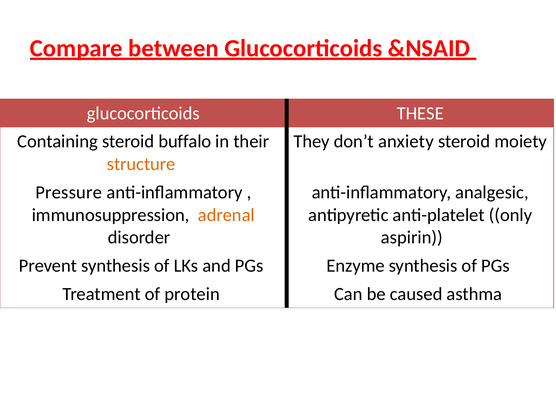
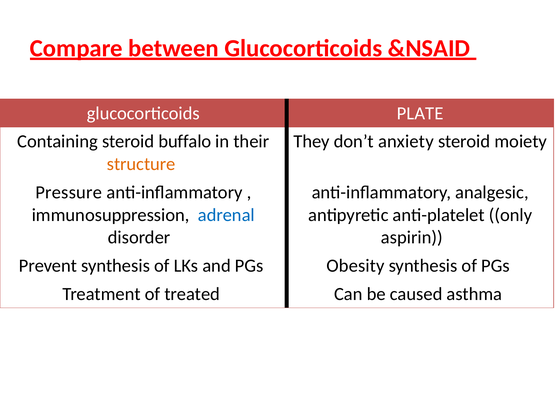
THESE: THESE -> PLATE
adrenal colour: orange -> blue
Enzyme: Enzyme -> Obesity
protein: protein -> treated
